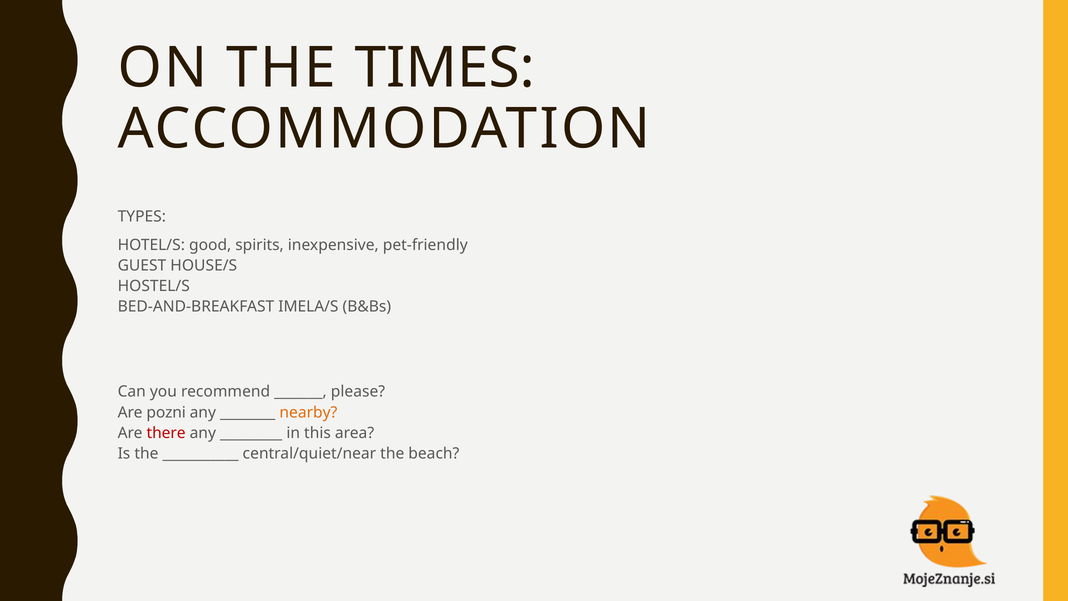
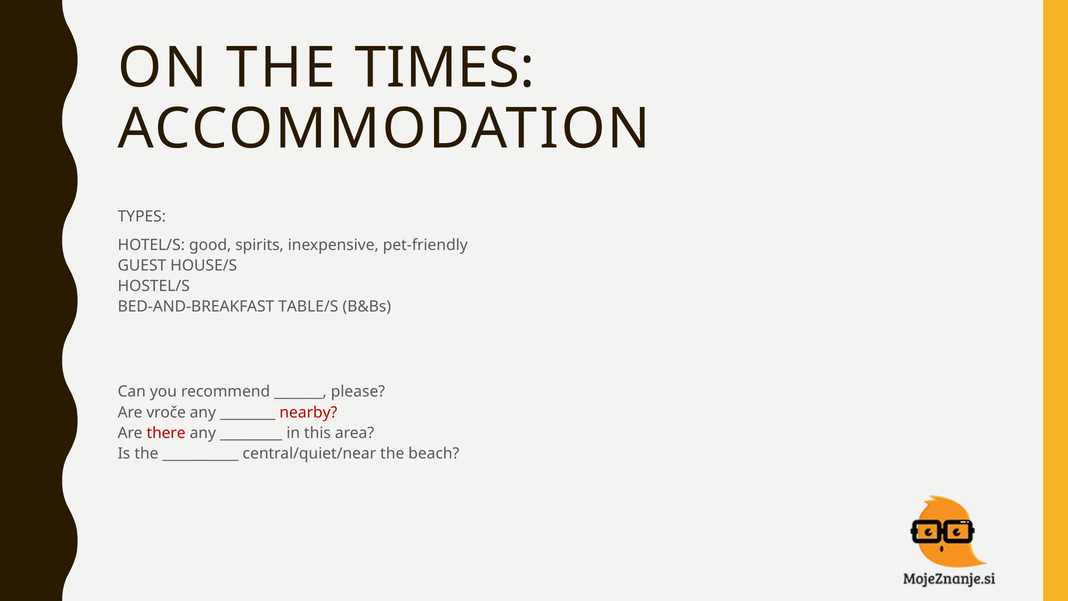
IMELA/S: IMELA/S -> TABLE/S
pozni: pozni -> vroče
nearby colour: orange -> red
